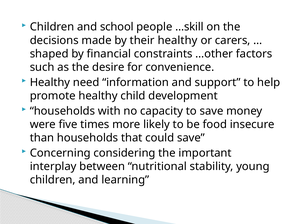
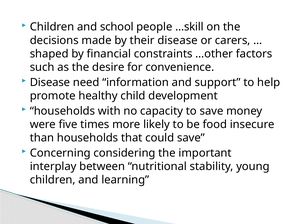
their healthy: healthy -> disease
Healthy at (50, 82): Healthy -> Disease
